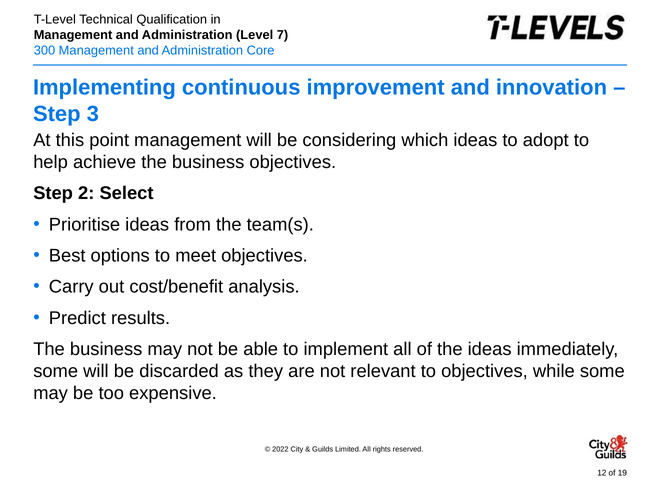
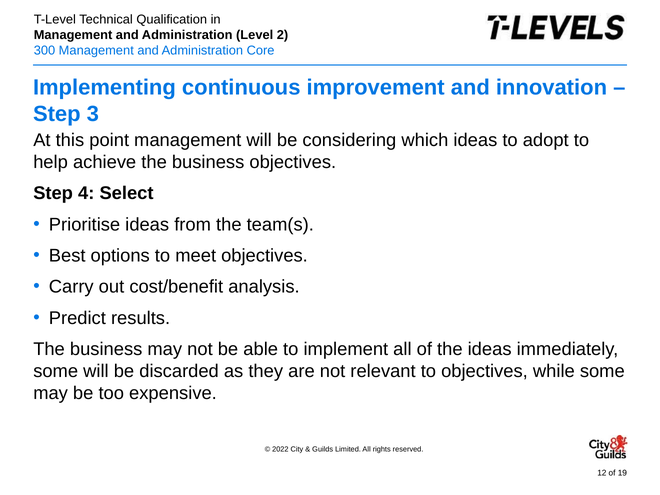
7: 7 -> 2
2: 2 -> 4
